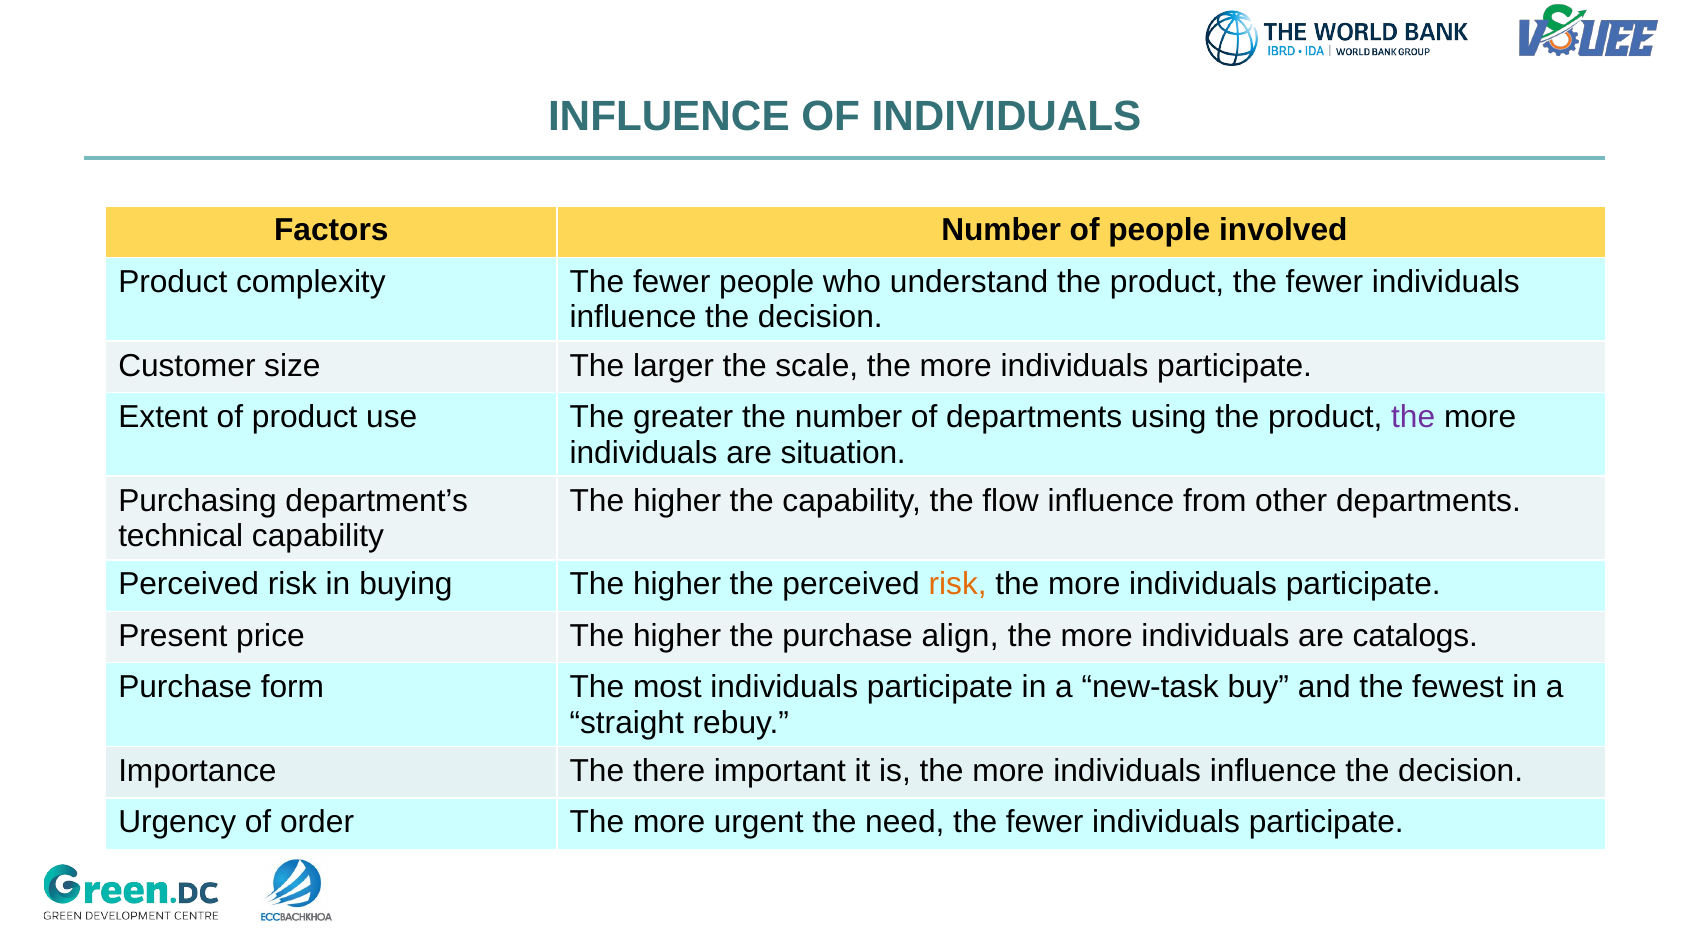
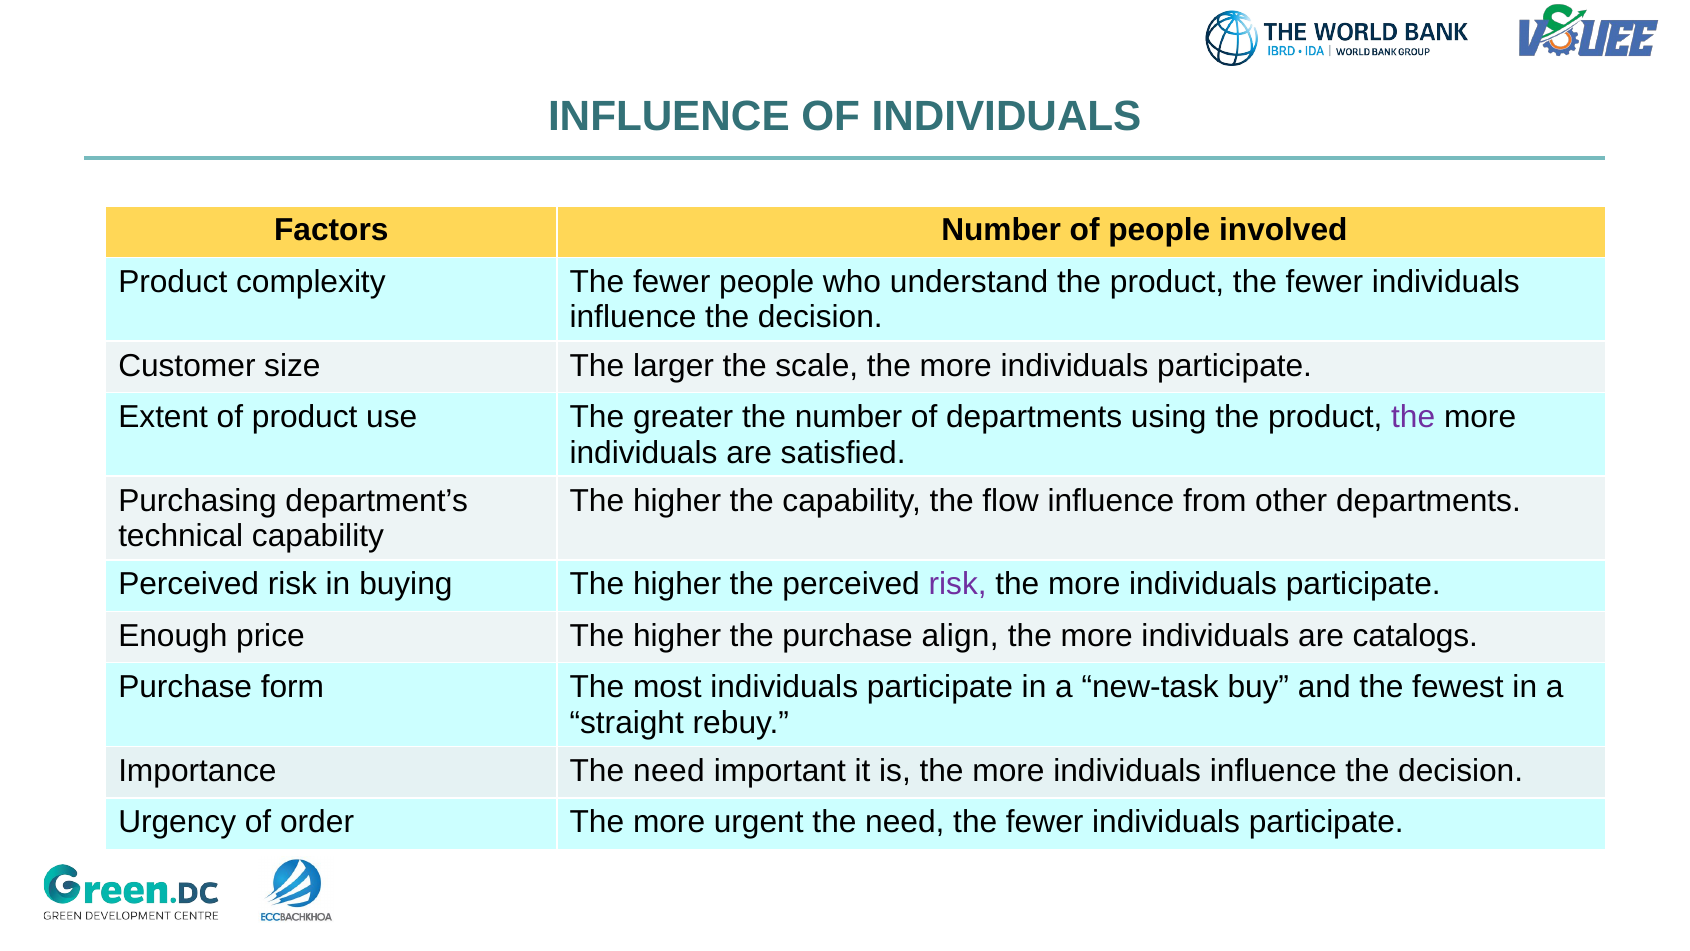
situation: situation -> satisfied
risk at (958, 584) colour: orange -> purple
Present: Present -> Enough
Importance The there: there -> need
